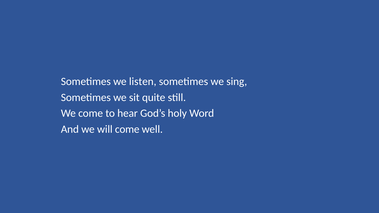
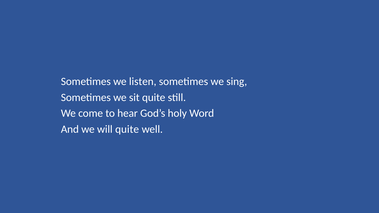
will come: come -> quite
